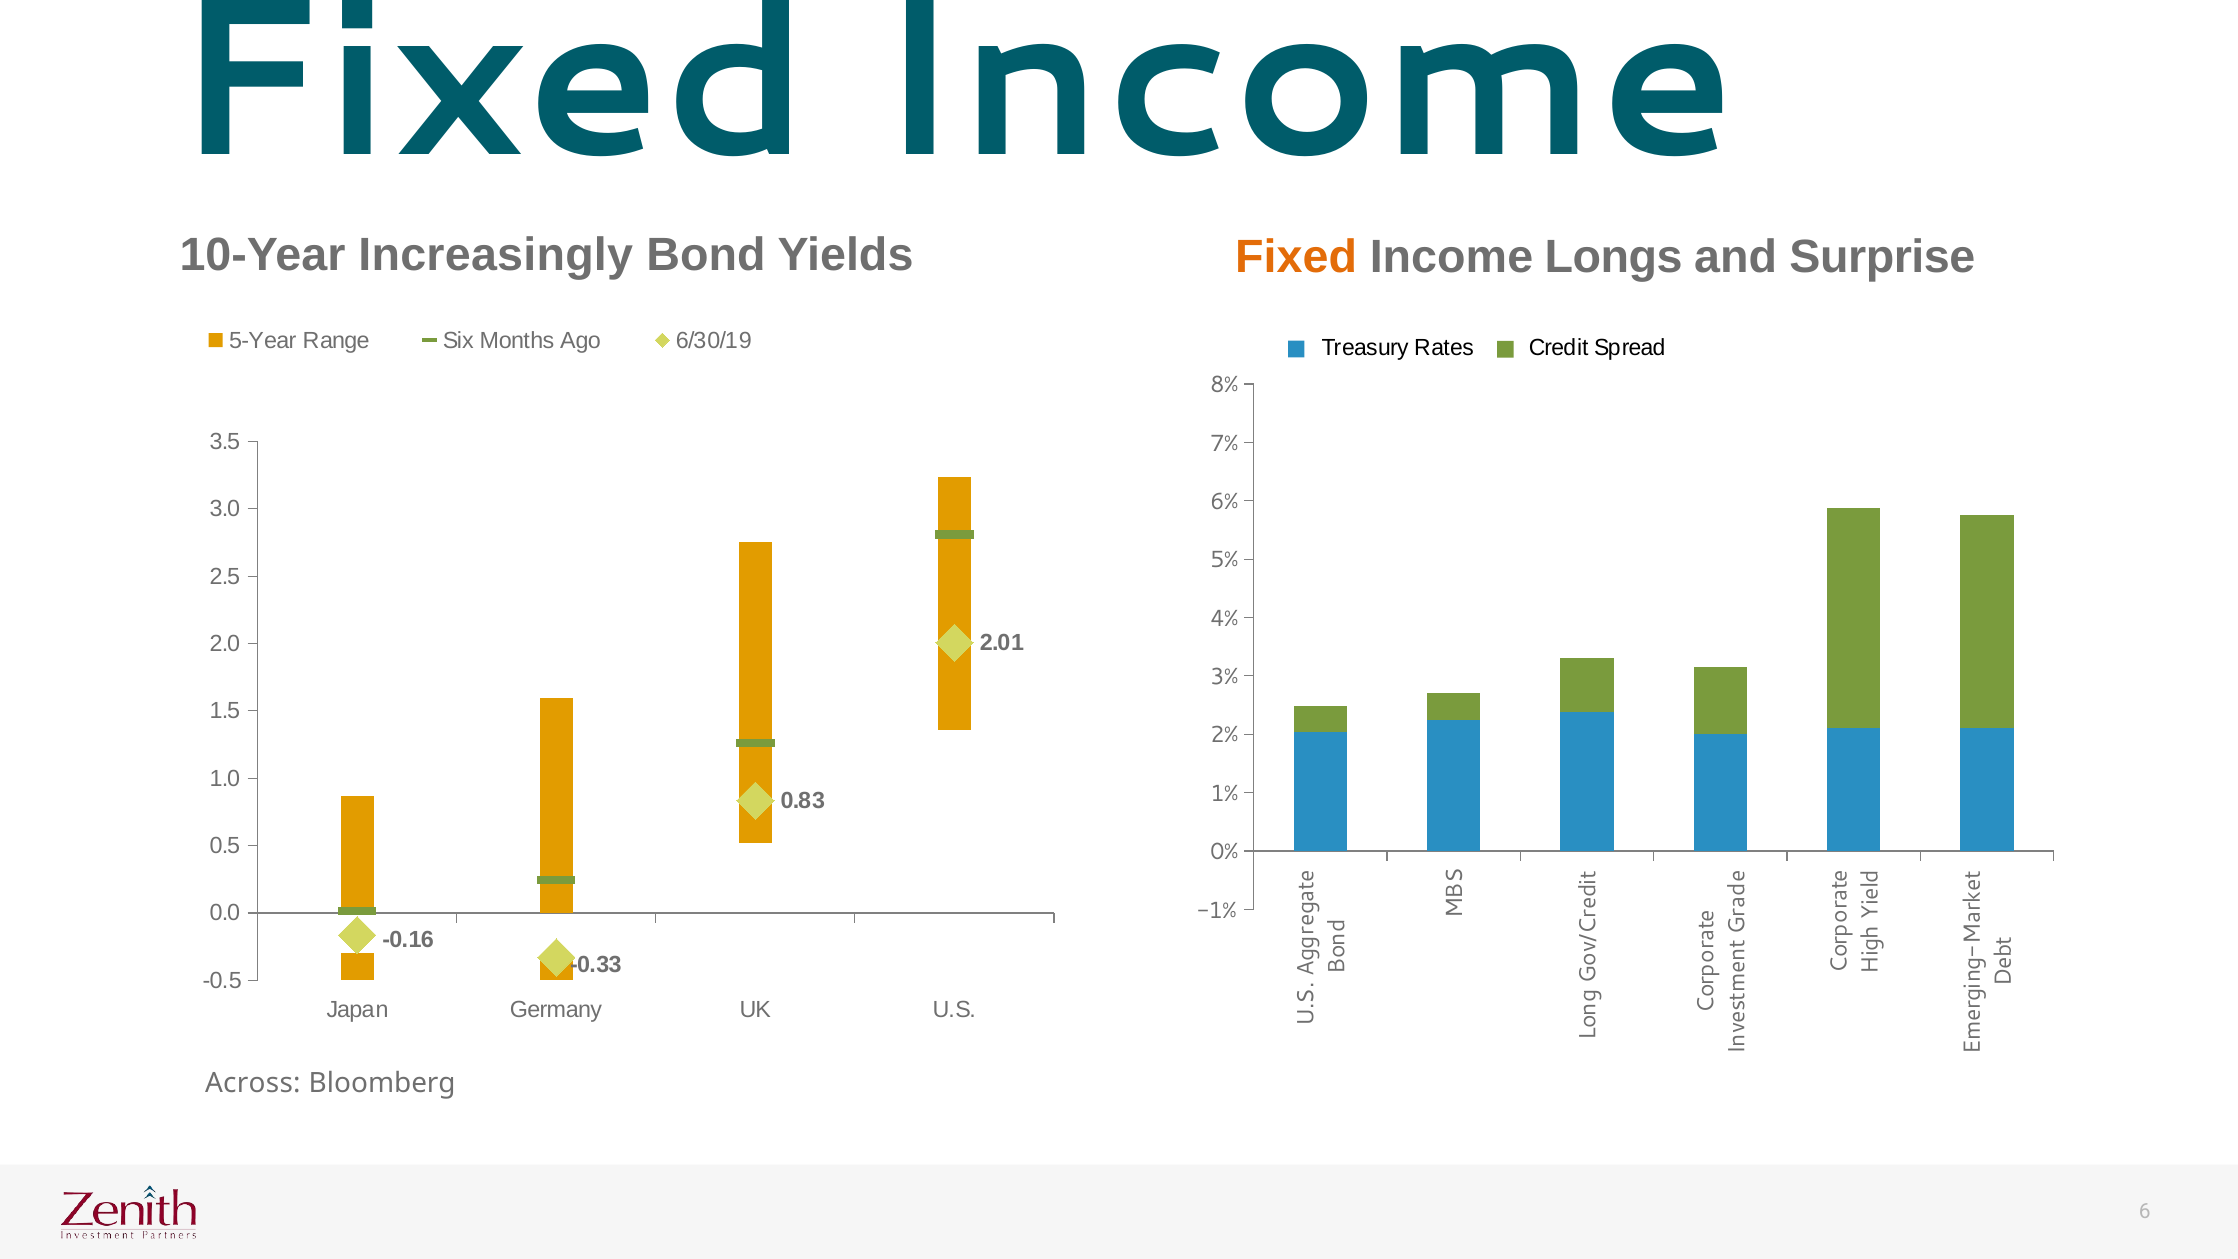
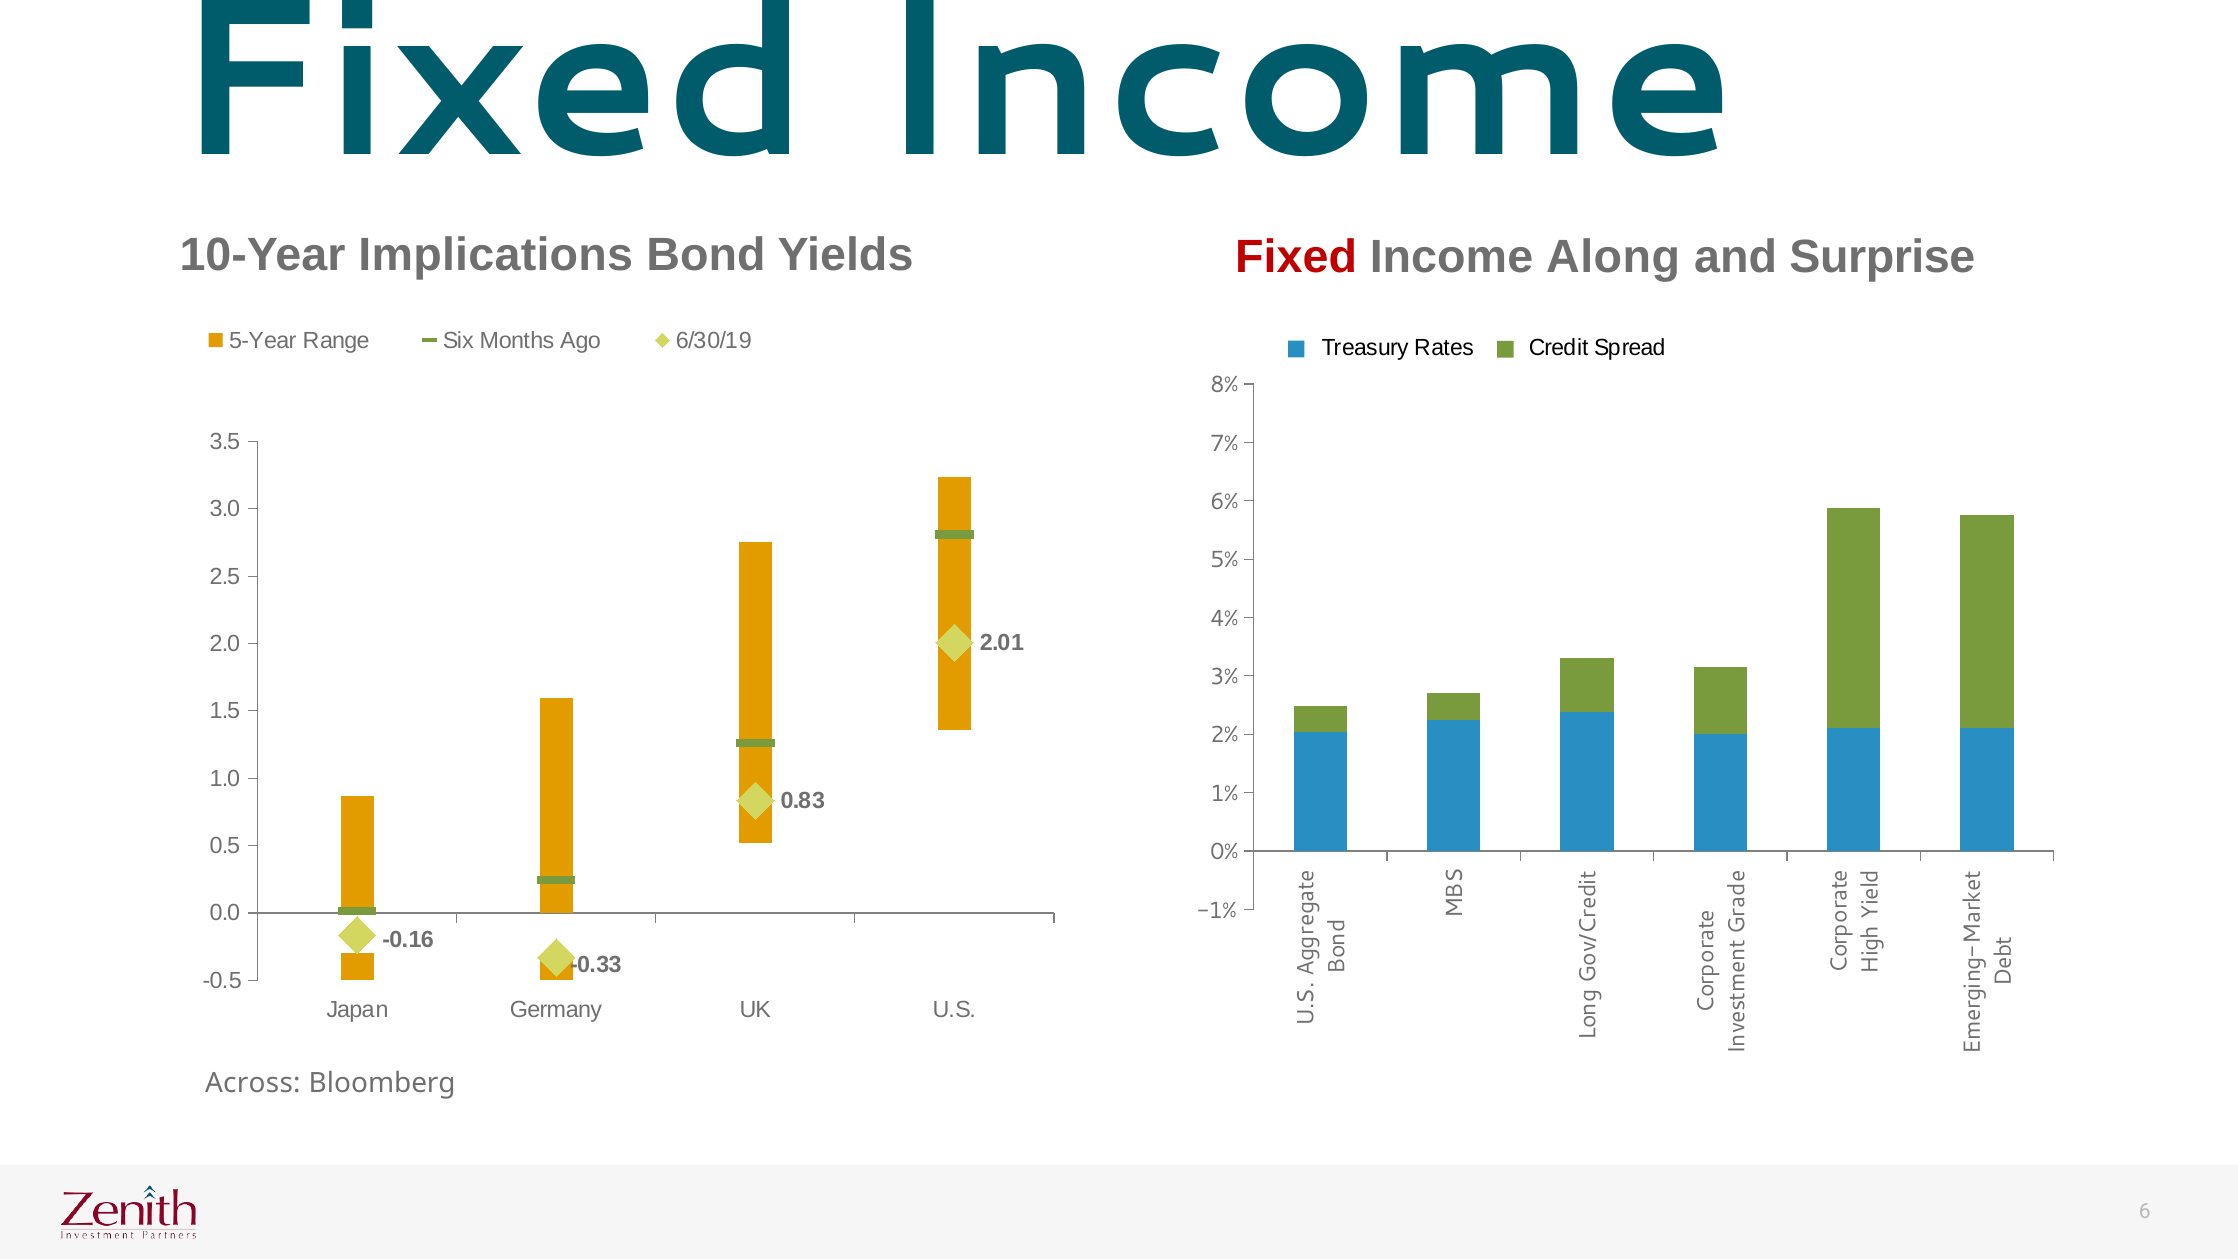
Increasingly: Increasingly -> Implications
Fixed at (1296, 257) colour: orange -> red
Longs: Longs -> Along
